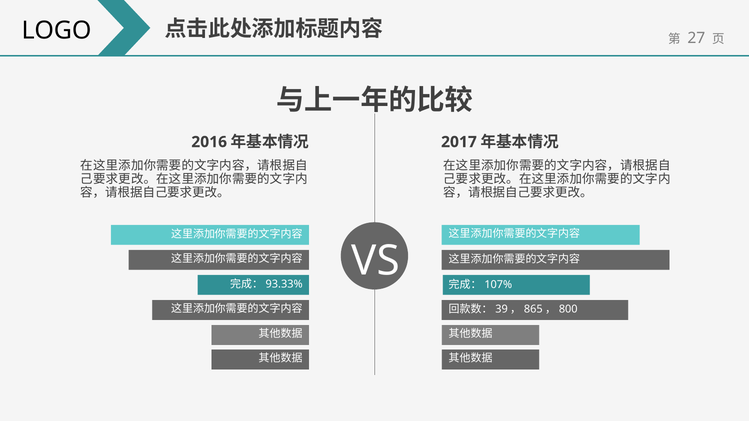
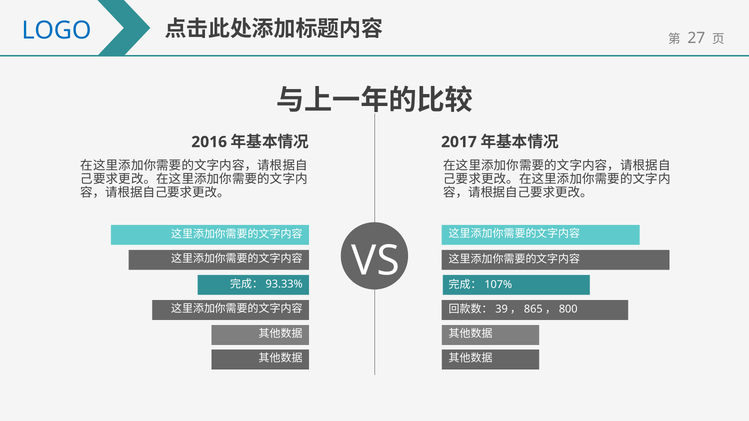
LOGO colour: black -> blue
